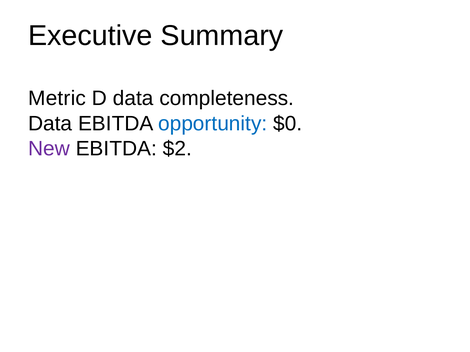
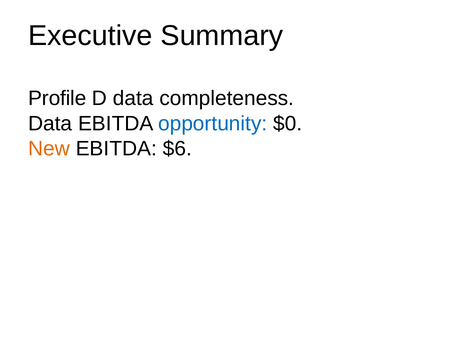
Metric: Metric -> Profile
New colour: purple -> orange
$2: $2 -> $6
